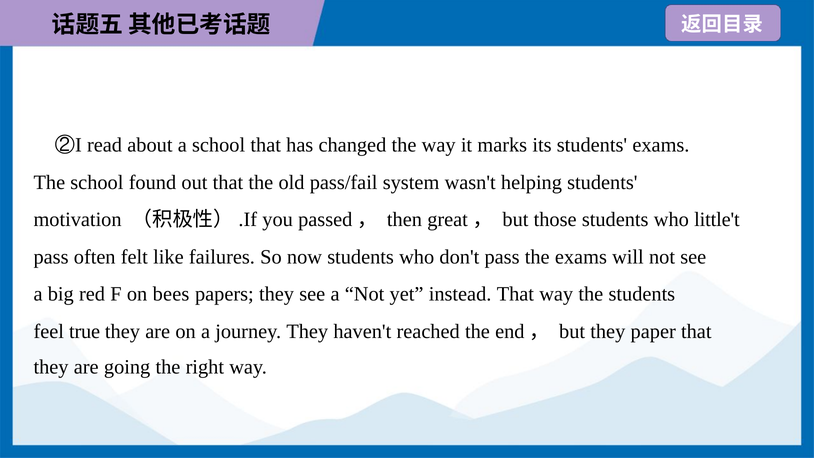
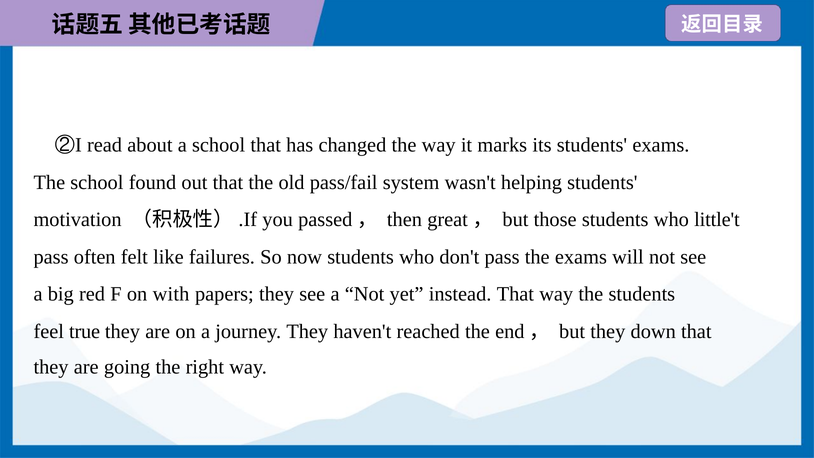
bees: bees -> with
paper: paper -> down
